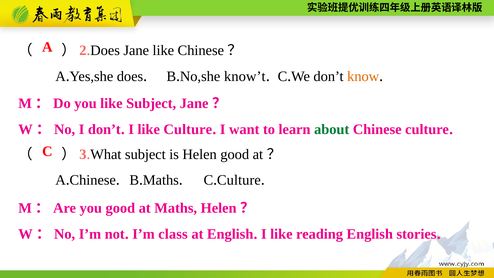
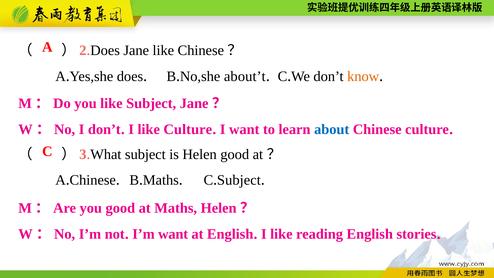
know’t: know’t -> about’t
about colour: green -> blue
Culture at (239, 180): Culture -> Subject
I’m class: class -> want
